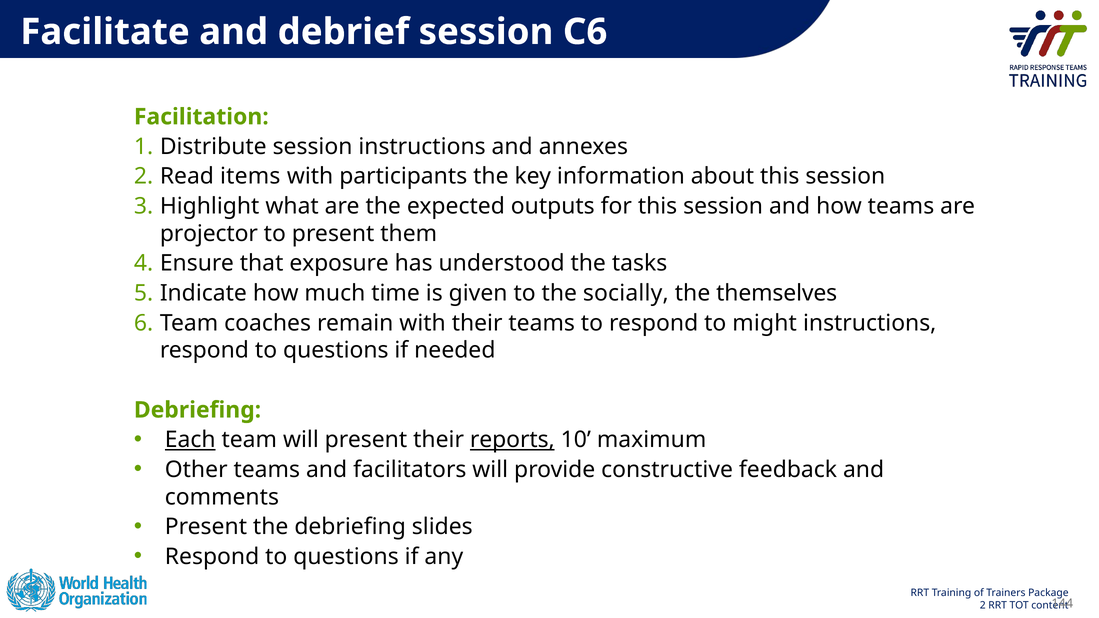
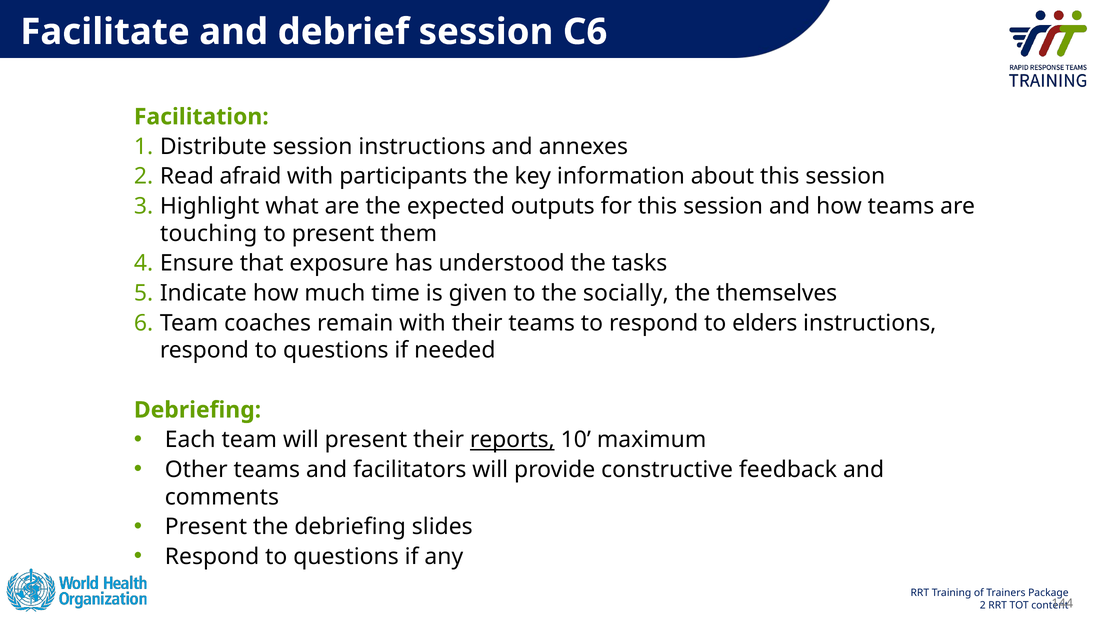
items: items -> afraid
projector: projector -> touching
might: might -> elders
Each underline: present -> none
